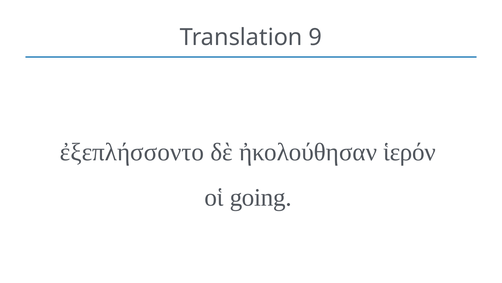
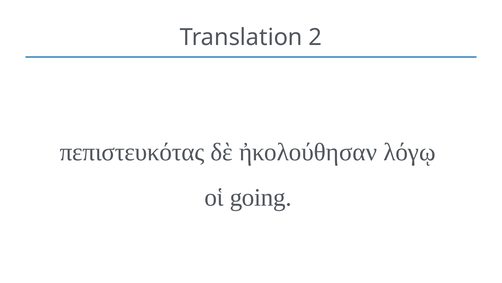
9: 9 -> 2
ἐξεπλήσσοντο: ἐξεπλήσσοντο -> πεπιστευκότας
ἱερόν: ἱερόν -> λόγῳ
